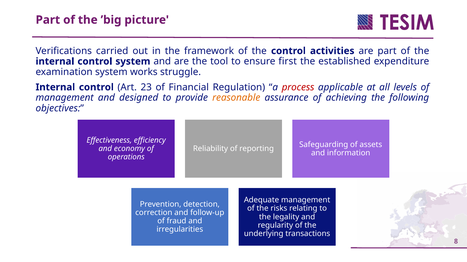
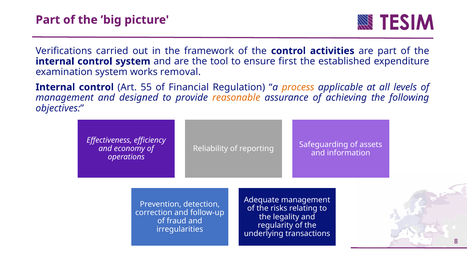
struggle: struggle -> removal
23: 23 -> 55
process colour: red -> orange
